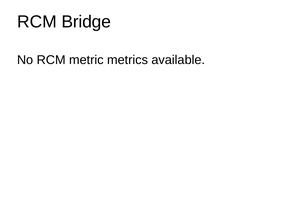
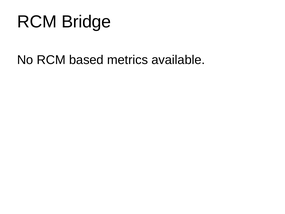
metric: metric -> based
